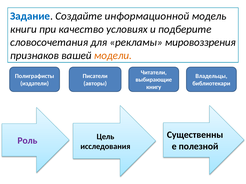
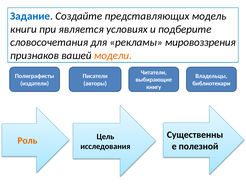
информационной: информационной -> представляющих
качество: качество -> является
Роль colour: purple -> orange
